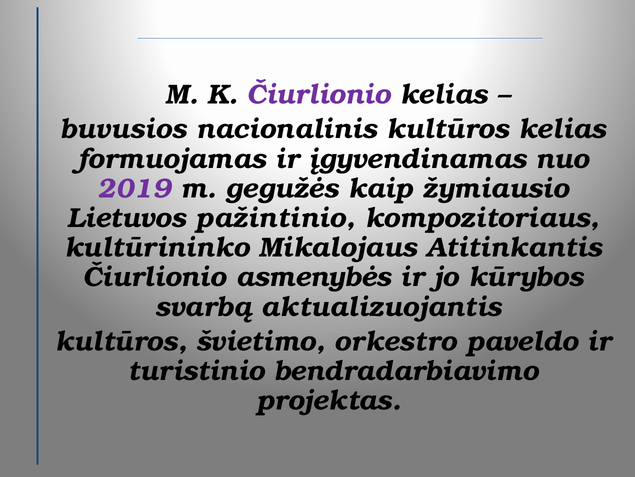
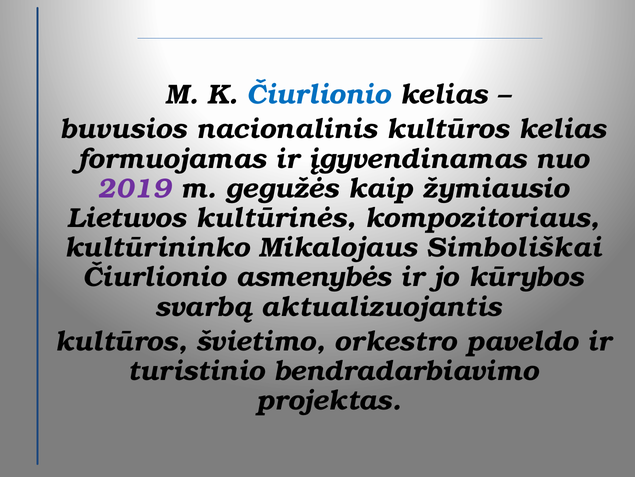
Čiurlionio at (319, 95) colour: purple -> blue
pažintinio: pažintinio -> kultūrinės
Atitinkantis: Atitinkantis -> Simboliškai
